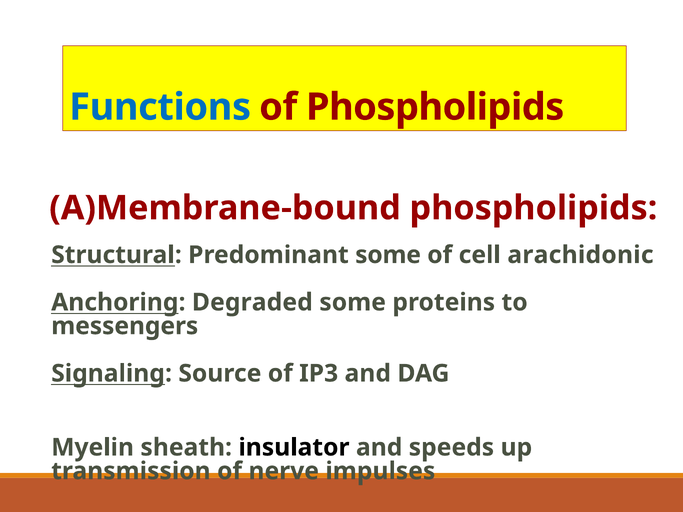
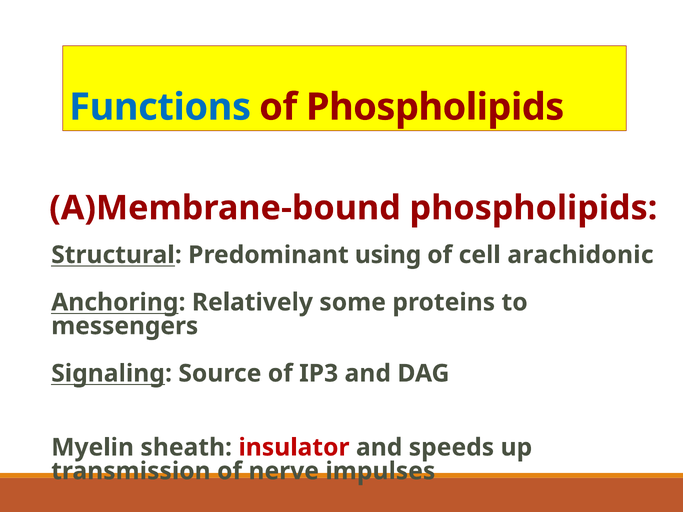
Predominant some: some -> using
Degraded: Degraded -> Relatively
insulator colour: black -> red
